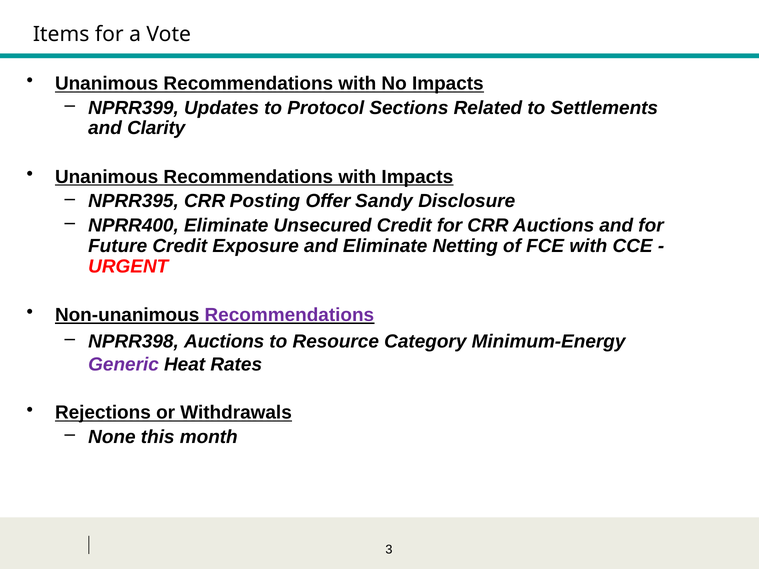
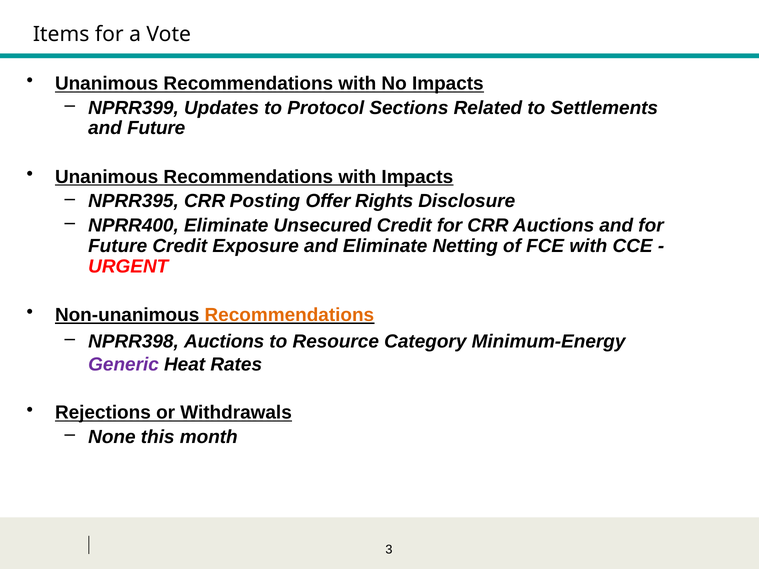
and Clarity: Clarity -> Future
Sandy: Sandy -> Rights
Recommendations at (289, 315) colour: purple -> orange
